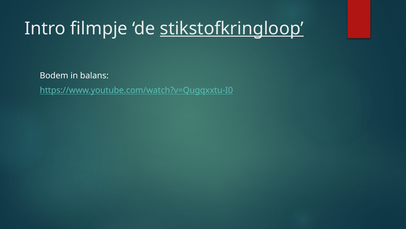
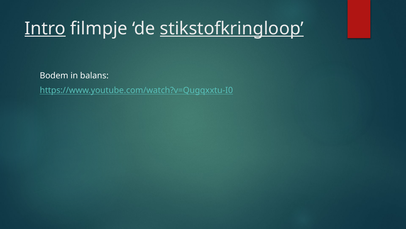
Intro underline: none -> present
